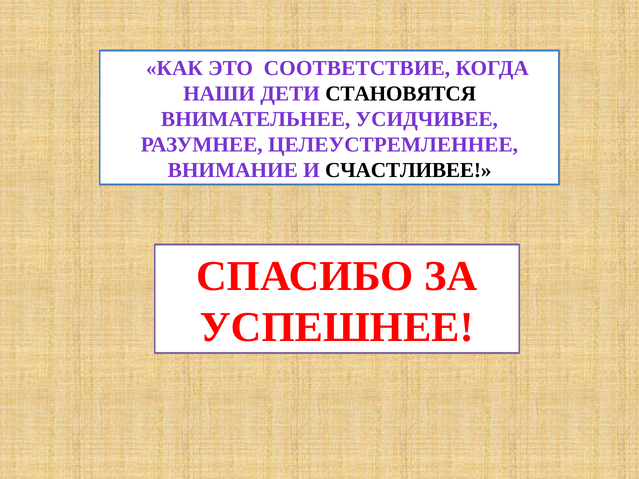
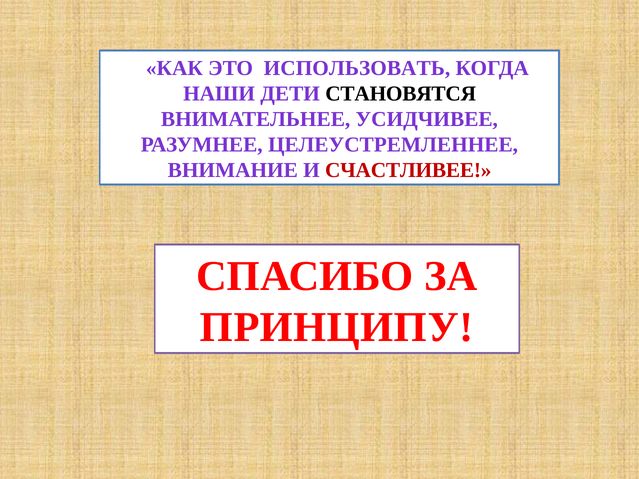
СООТВЕТСТВИЕ: СООТВЕТСТВИЕ -> ИСПОЛЬЗОВАТЬ
СЧАСТЛИВЕЕ colour: black -> red
УСПЕШНЕЕ: УСПЕШНЕЕ -> ПРИНЦИПУ
